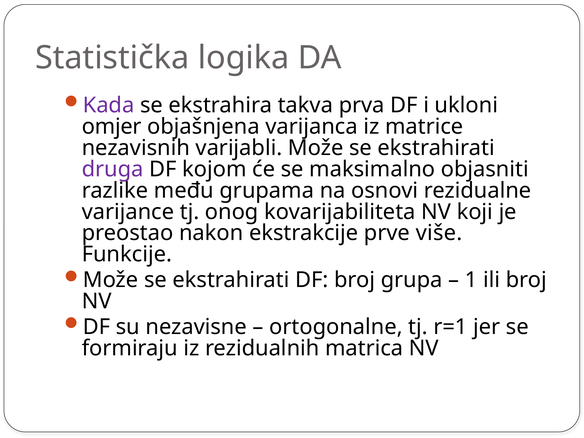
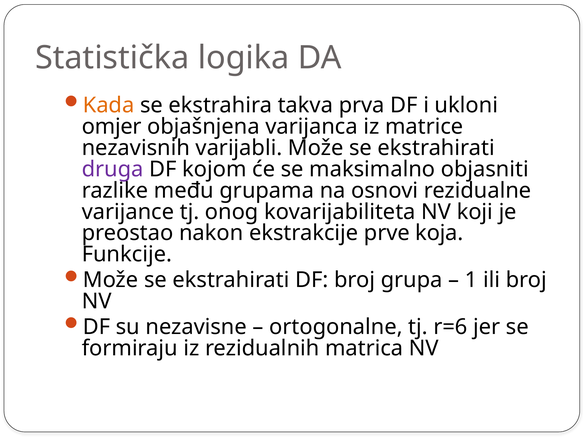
Kada colour: purple -> orange
više: više -> koja
r=1: r=1 -> r=6
